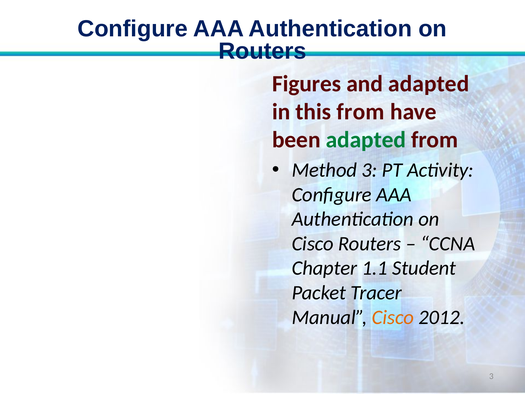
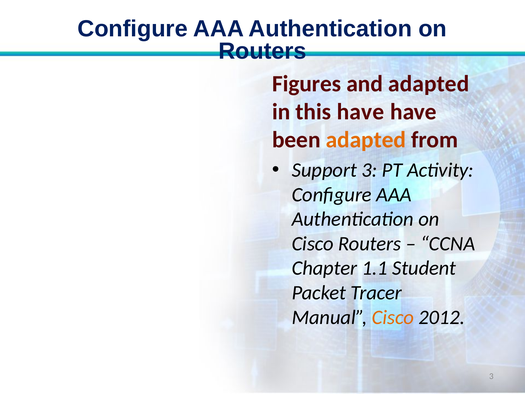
this from: from -> have
adapted at (366, 140) colour: green -> orange
Method: Method -> Support
